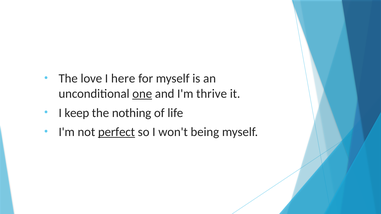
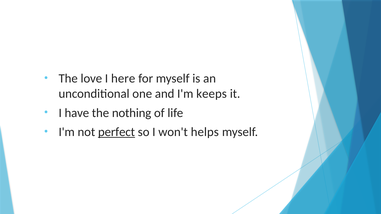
one underline: present -> none
thrive: thrive -> keeps
keep: keep -> have
being: being -> helps
